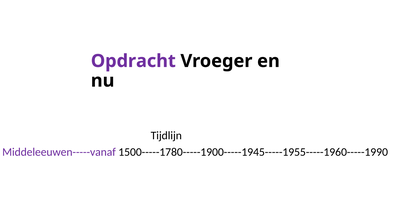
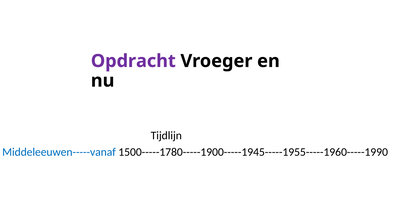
Middeleeuwen-----vanaf colour: purple -> blue
